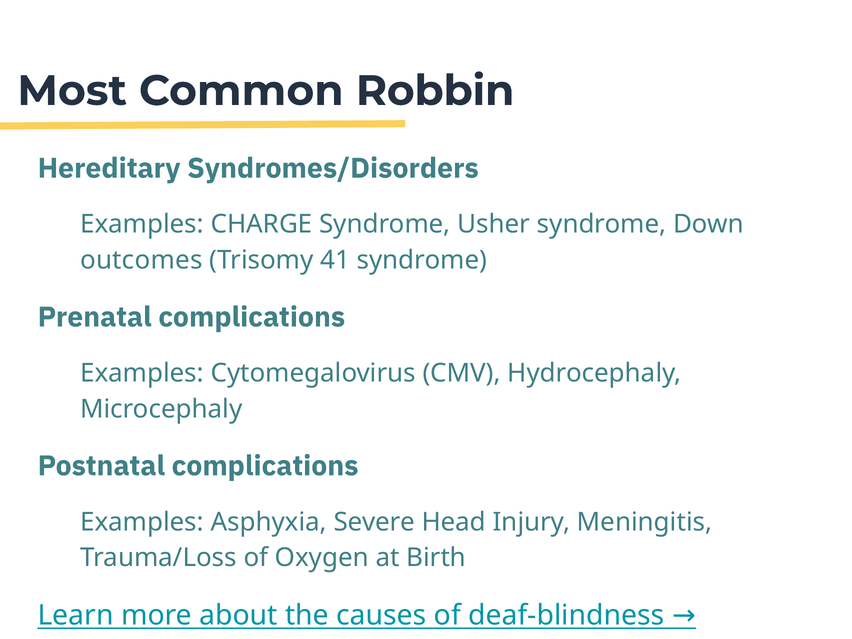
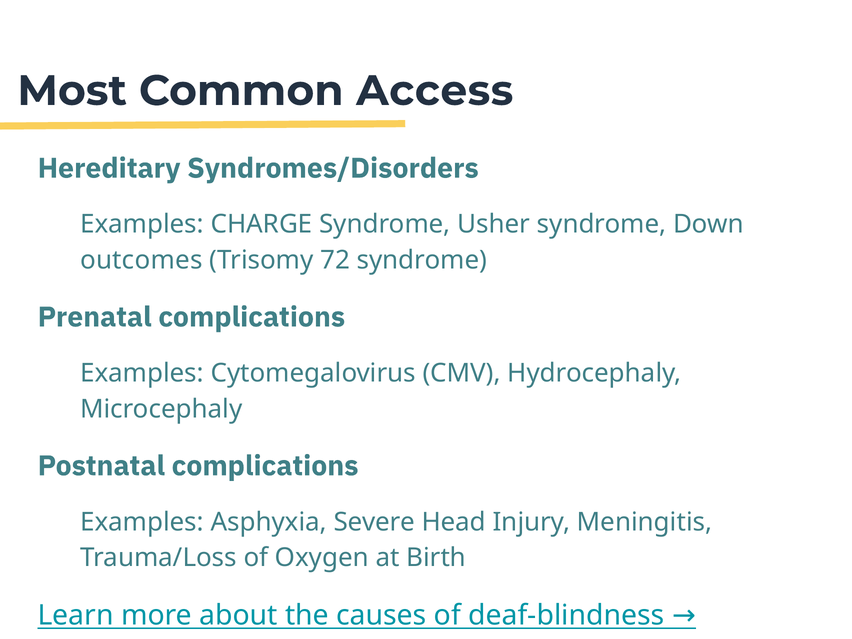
Robbin: Robbin -> Access
41: 41 -> 72
